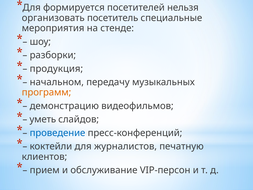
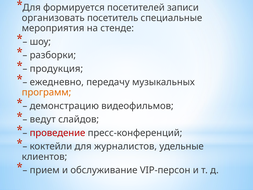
нельзя: нельзя -> записи
начальном: начальном -> ежедневно
уметь: уметь -> ведут
проведение colour: blue -> red
печатную: печатную -> удельные
